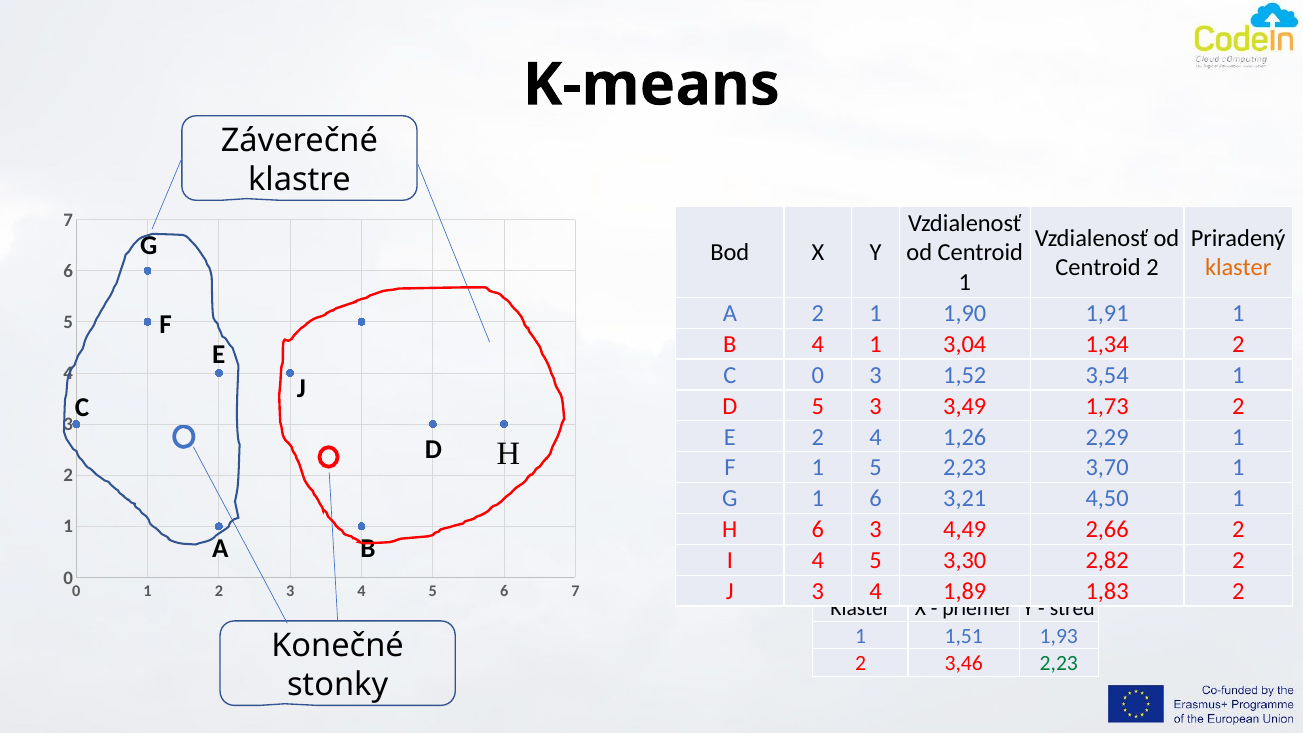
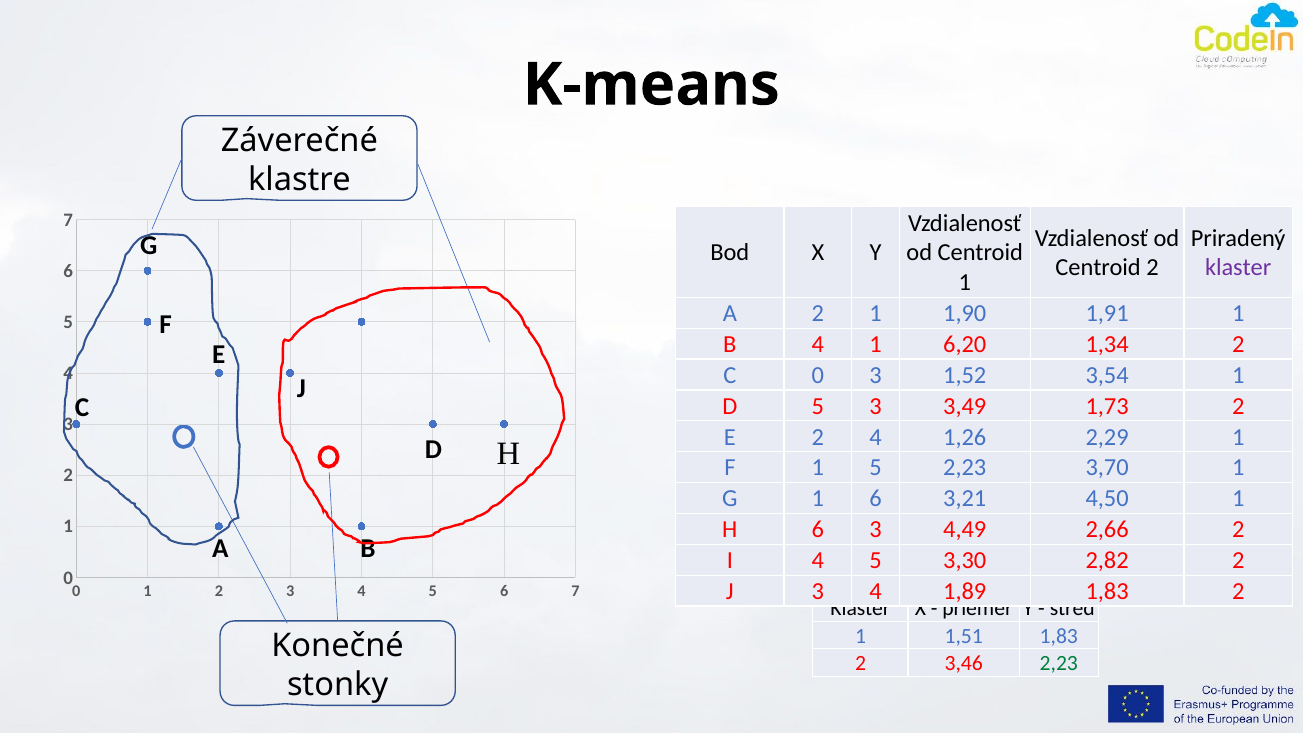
klaster at (1238, 268) colour: orange -> purple
3,04: 3,04 -> 6,20
1,51 1,93: 1,93 -> 1,83
